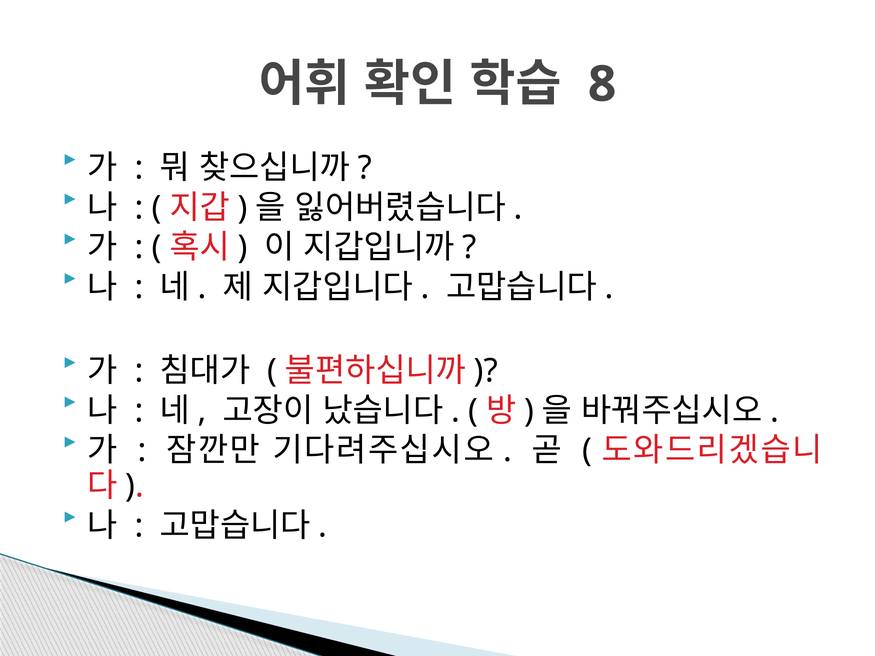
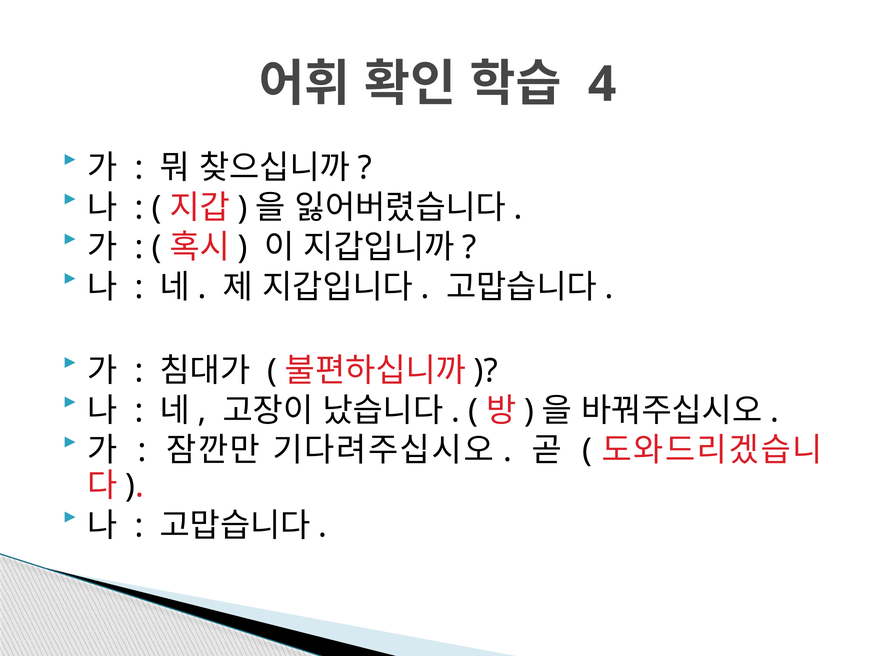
8: 8 -> 4
